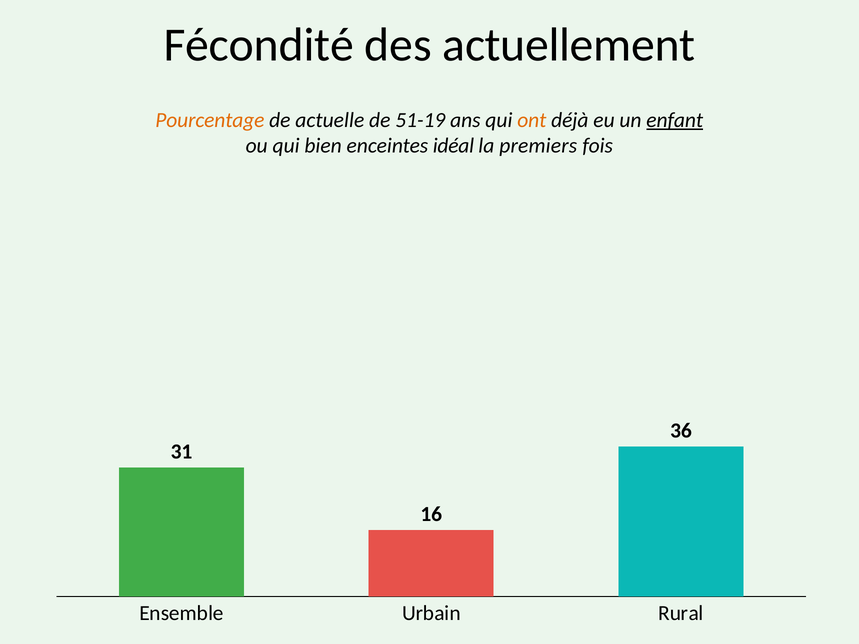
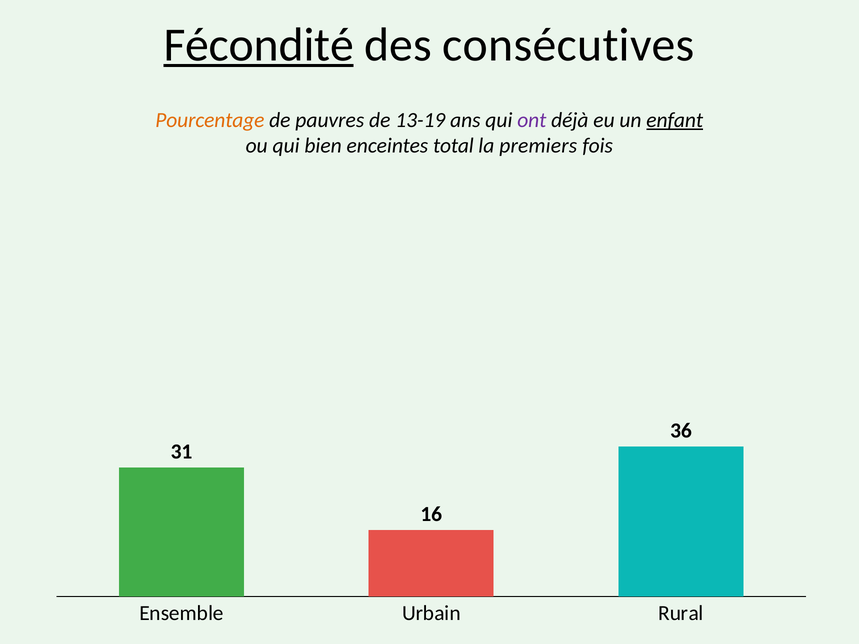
Fécondité underline: none -> present
actuellement: actuellement -> consécutives
actuelle: actuelle -> pauvres
51-19: 51-19 -> 13-19
ont colour: orange -> purple
idéal: idéal -> total
